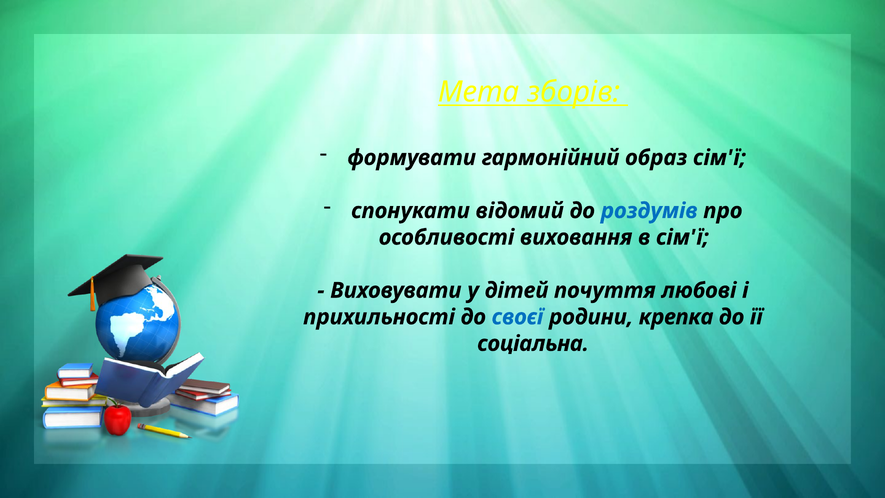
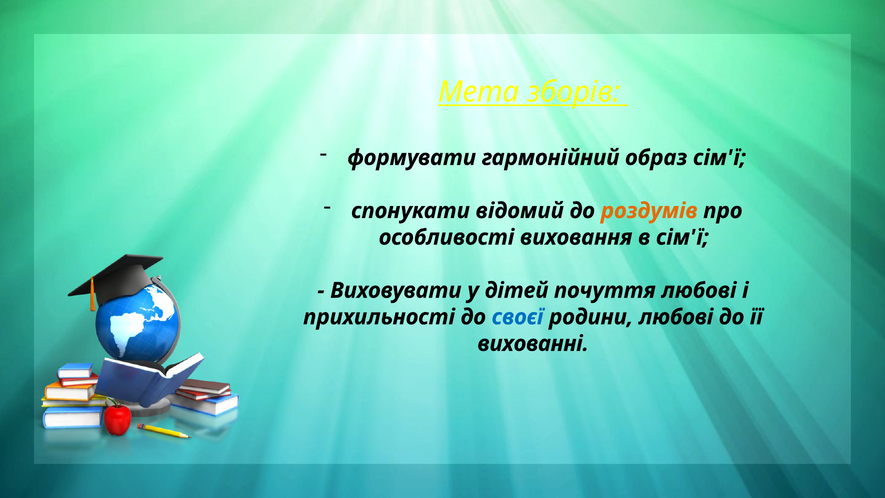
роздумів colour: blue -> orange
родини крепка: крепка -> любові
соціальна: соціальна -> вихованні
